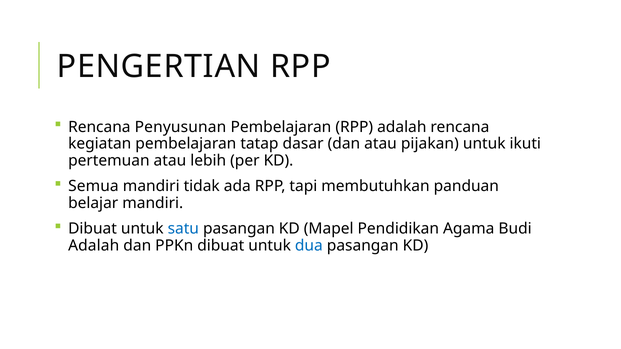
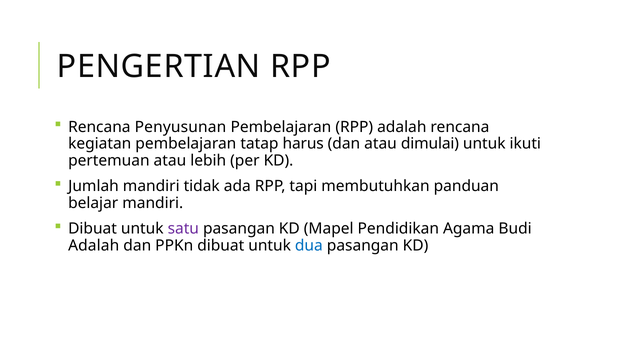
dasar: dasar -> harus
pijakan: pijakan -> dimulai
Semua: Semua -> Jumlah
satu colour: blue -> purple
